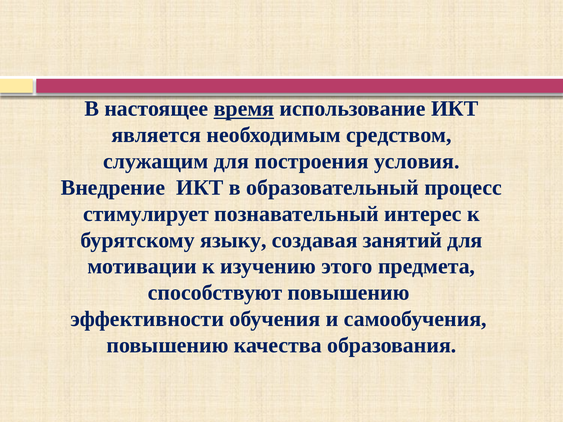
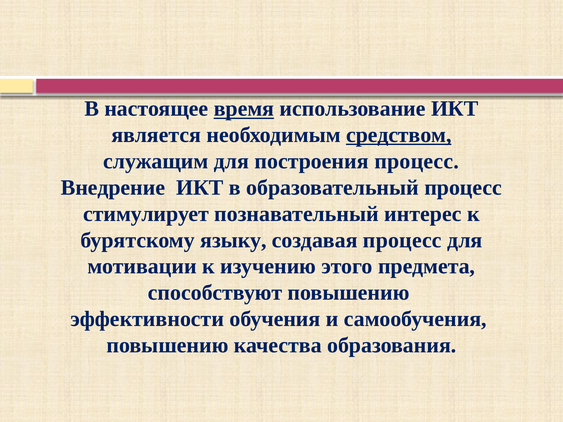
средством underline: none -> present
построения условия: условия -> процесс
создавая занятий: занятий -> процесс
